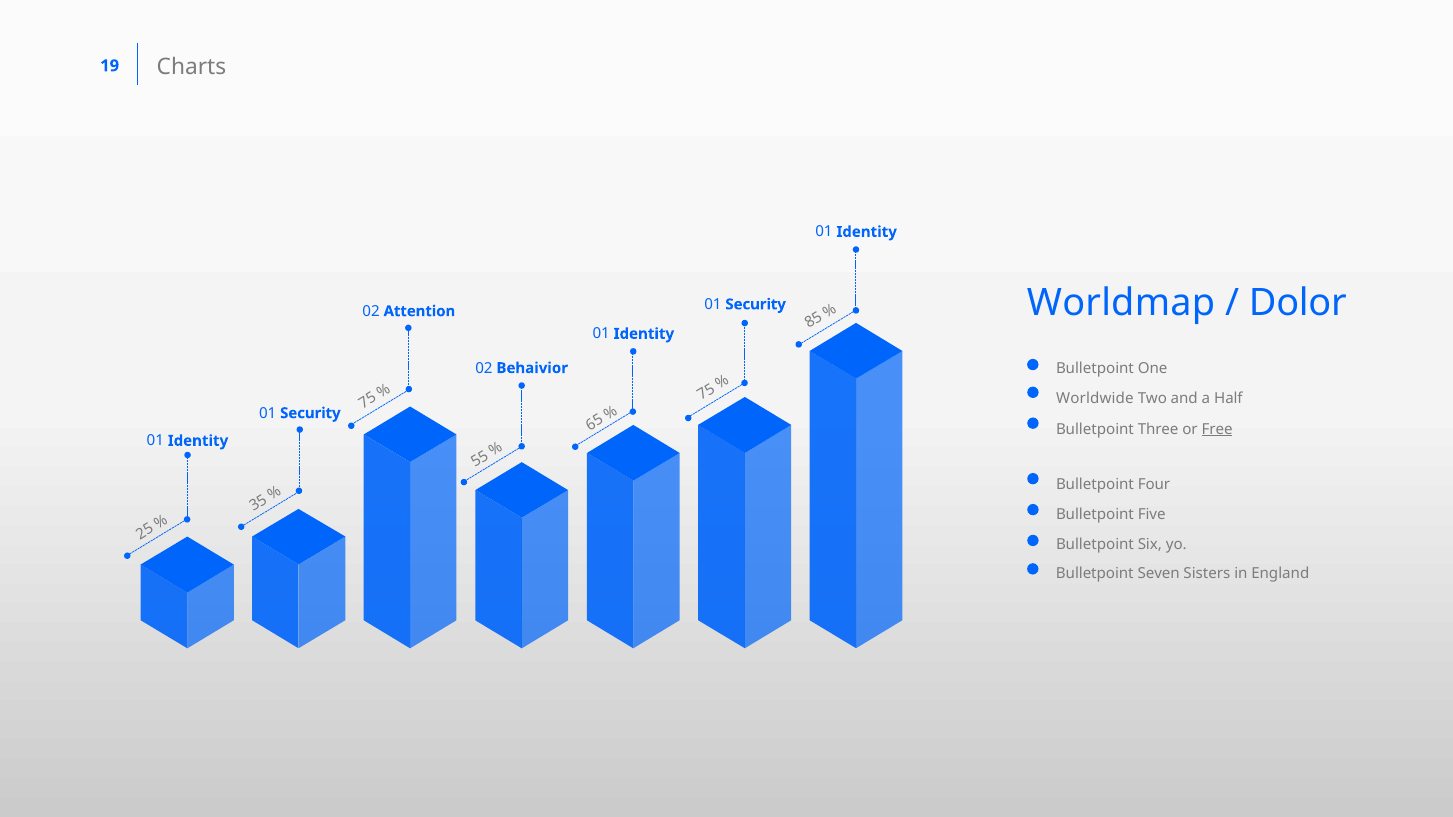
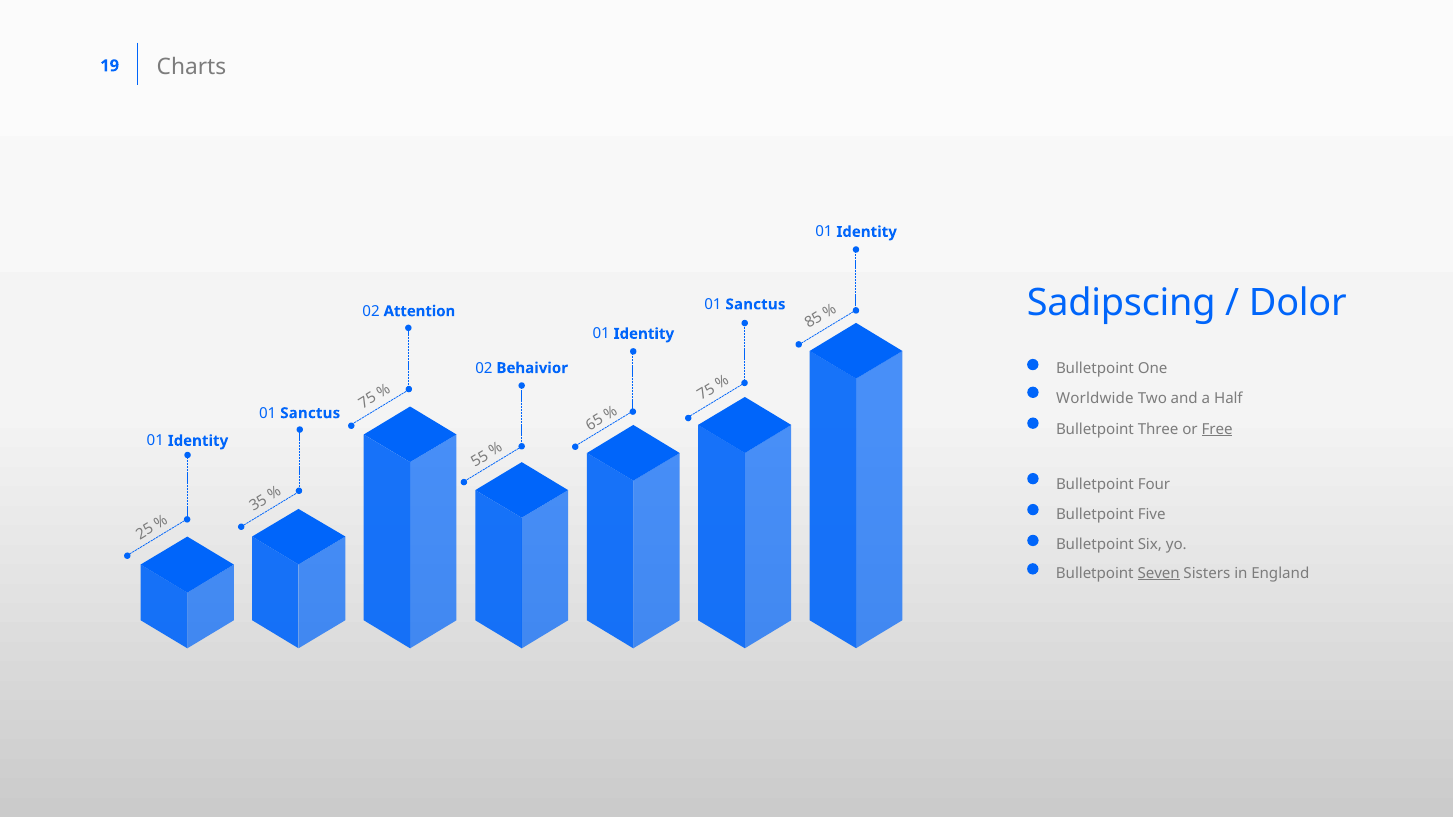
Worldmap: Worldmap -> Sadipscing
Security at (756, 304): Security -> Sanctus
Security at (310, 413): Security -> Sanctus
Seven underline: none -> present
